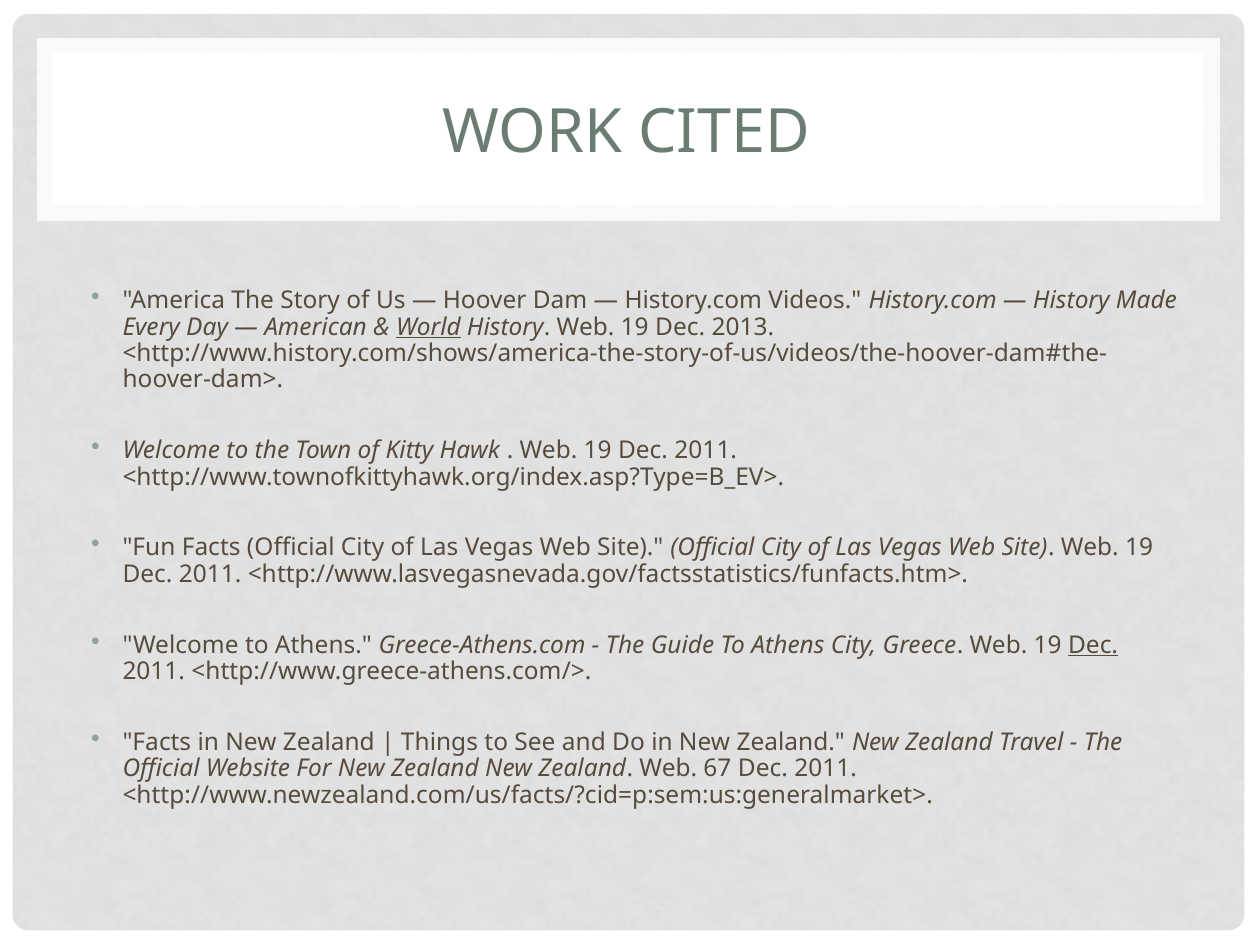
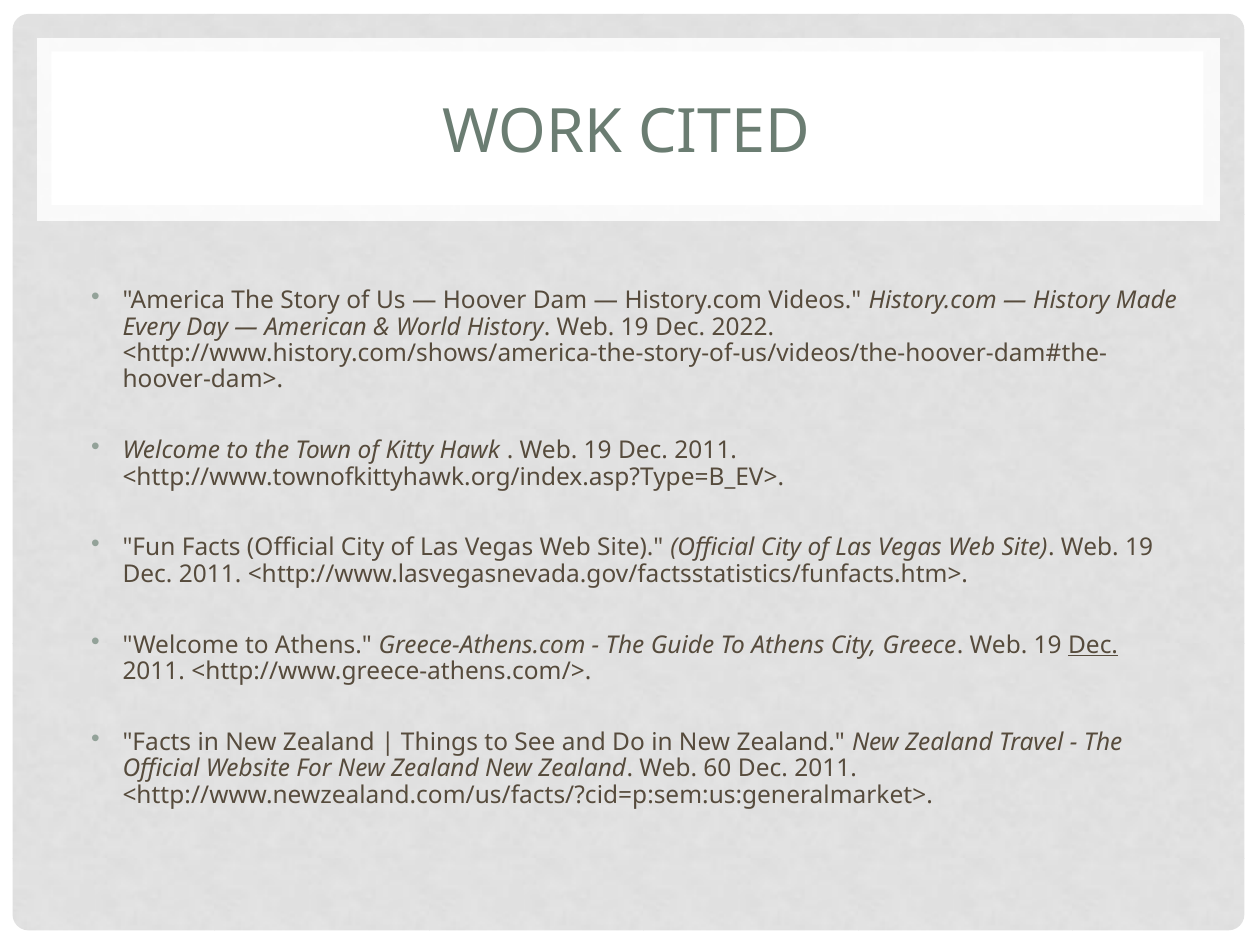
World underline: present -> none
2013: 2013 -> 2022
67: 67 -> 60
